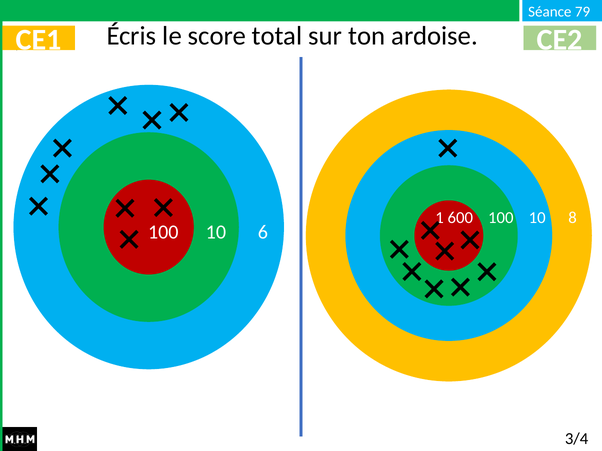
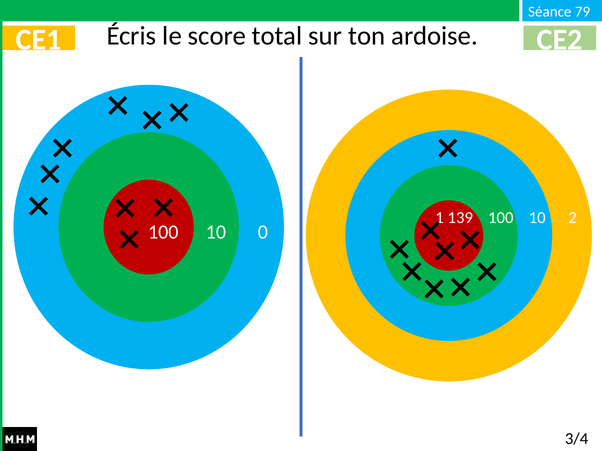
600: 600 -> 139
8: 8 -> 2
6: 6 -> 0
